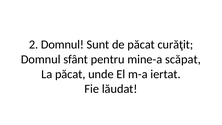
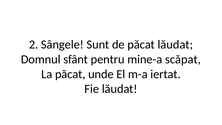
2 Domnul: Domnul -> Sângele
păcat curăţit: curăţit -> lăudat
